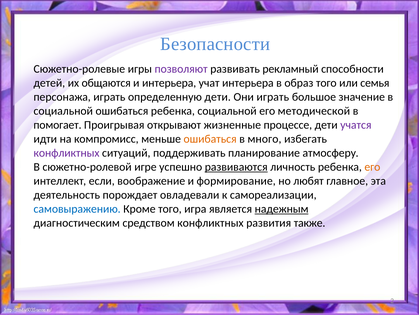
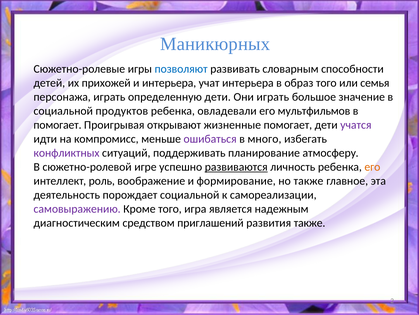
Безопасности: Безопасности -> Маникюрных
позволяют colour: purple -> blue
рекламный: рекламный -> словарным
общаются: общаются -> прихожей
социальной ошибаться: ошибаться -> продуктов
ребенка социальной: социальной -> овладевали
методической: методической -> мультфильмов
жизненные процессе: процессе -> помогает
ошибаться at (210, 139) colour: orange -> purple
если: если -> роль
но любят: любят -> также
порождает овладевали: овладевали -> социальной
самовыражению colour: blue -> purple
надежным underline: present -> none
средством конфликтных: конфликтных -> приглашений
